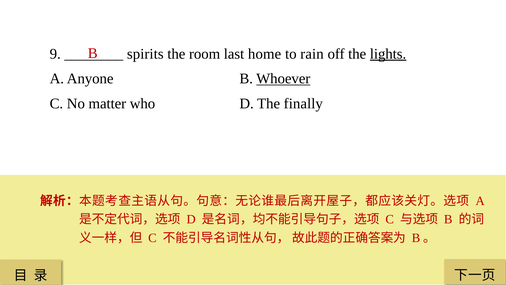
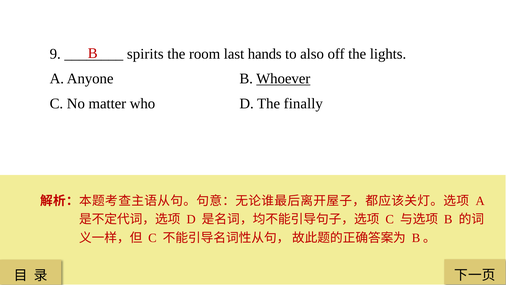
home: home -> hands
rain: rain -> also
lights underline: present -> none
